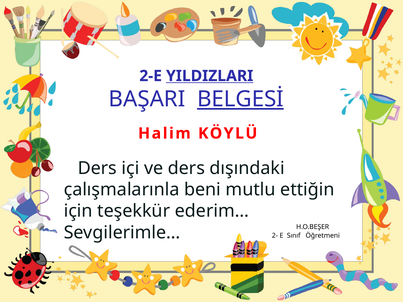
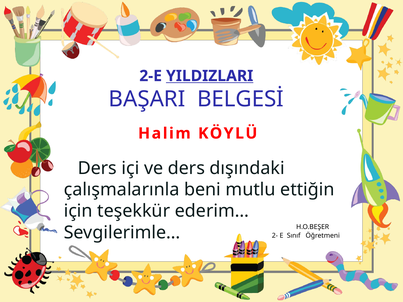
BELGESİ underline: present -> none
